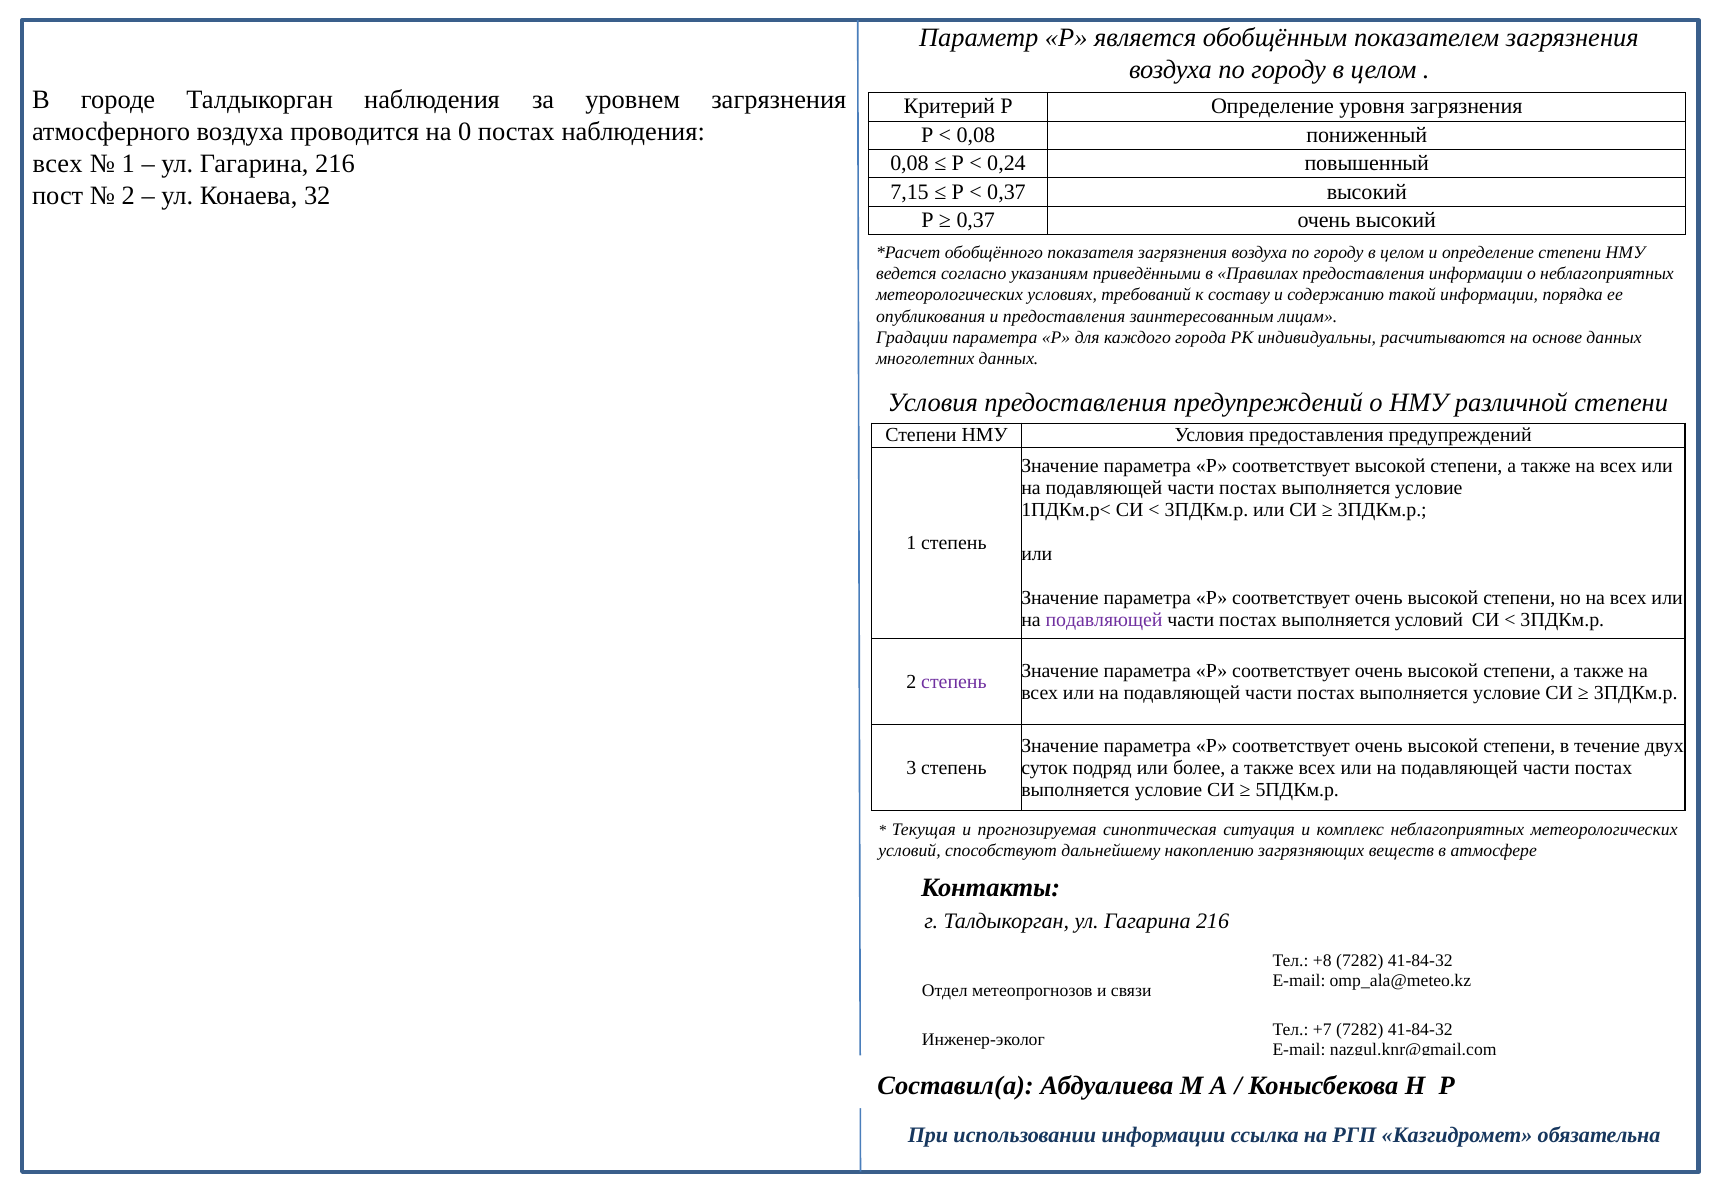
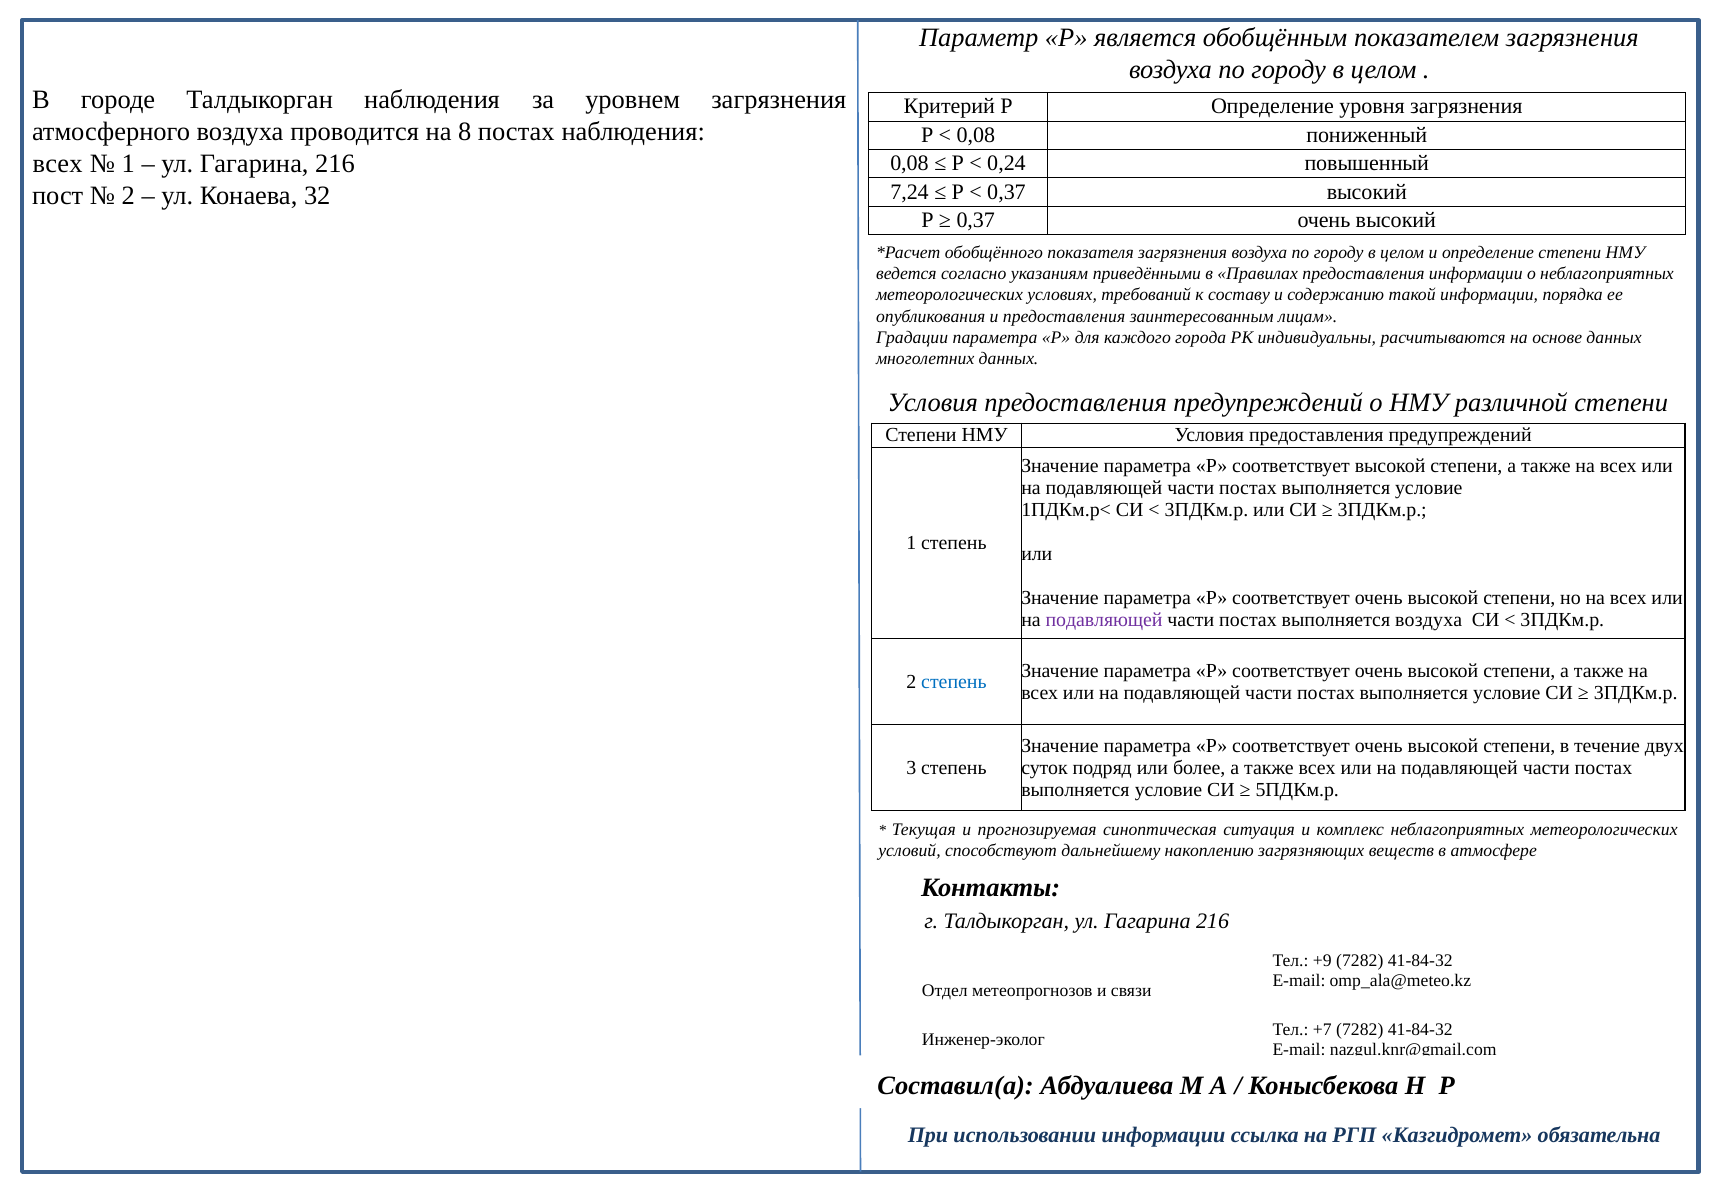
0: 0 -> 8
7,15: 7,15 -> 7,24
выполняется условий: условий -> воздуха
степень at (954, 681) colour: purple -> blue
+8: +8 -> +9
